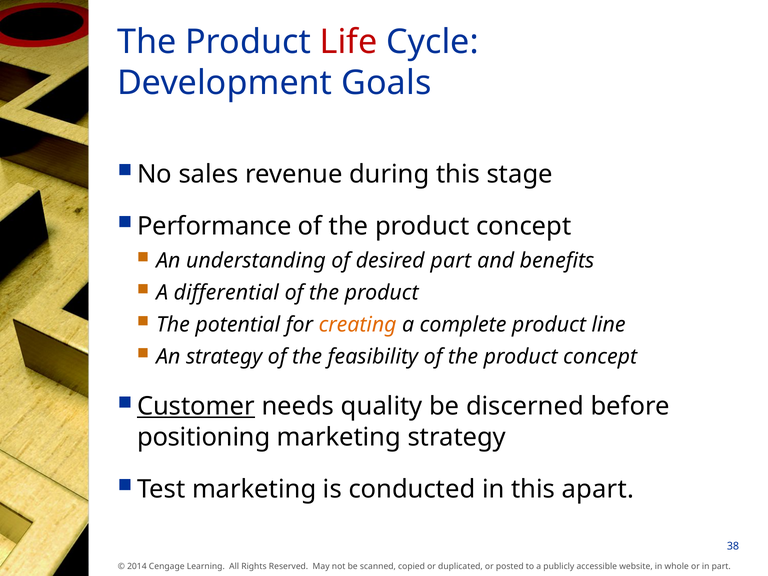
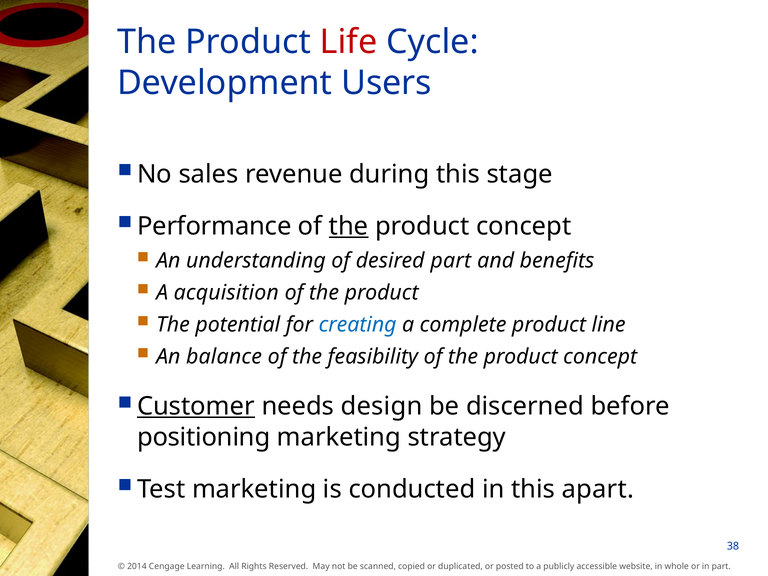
Goals: Goals -> Users
the at (349, 226) underline: none -> present
differential: differential -> acquisition
creating colour: orange -> blue
An strategy: strategy -> balance
quality: quality -> design
